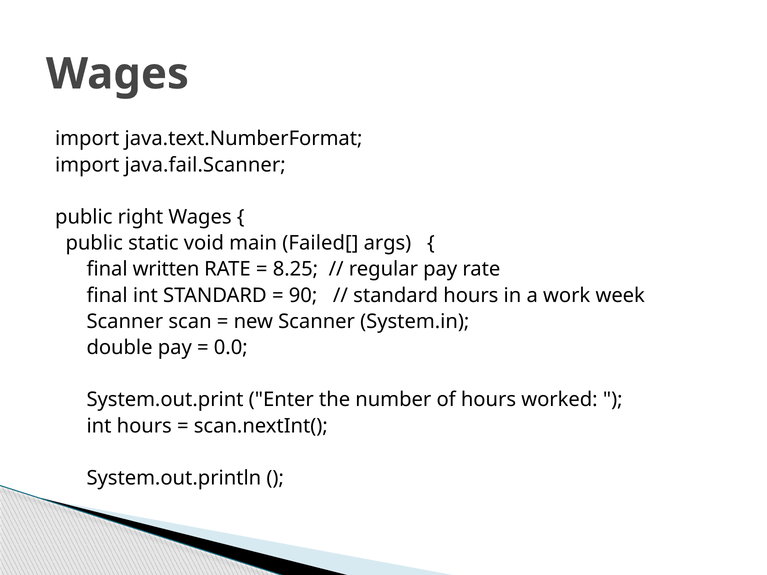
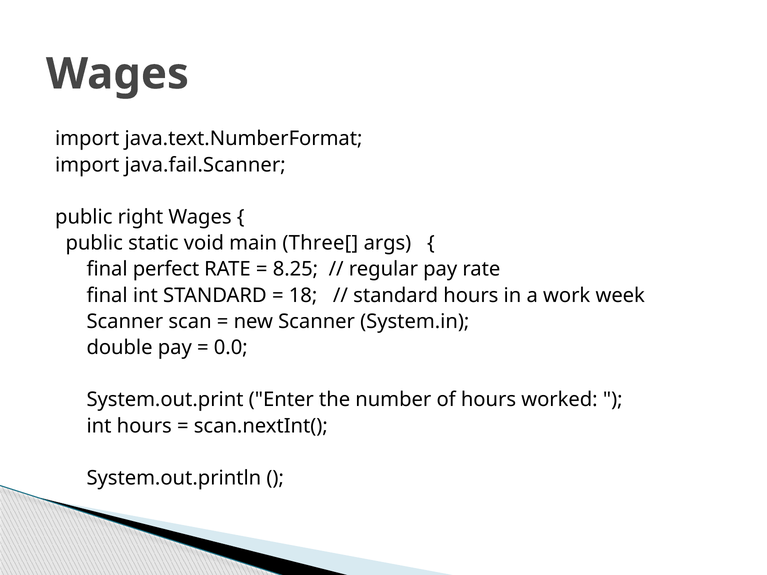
Failed[: Failed[ -> Three[
written: written -> perfect
90: 90 -> 18
